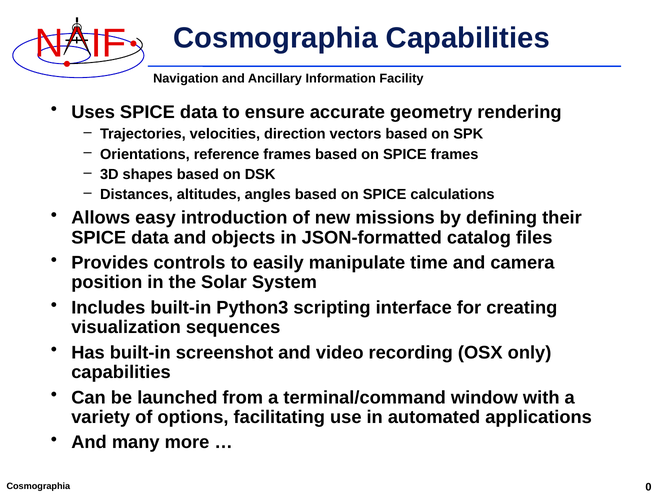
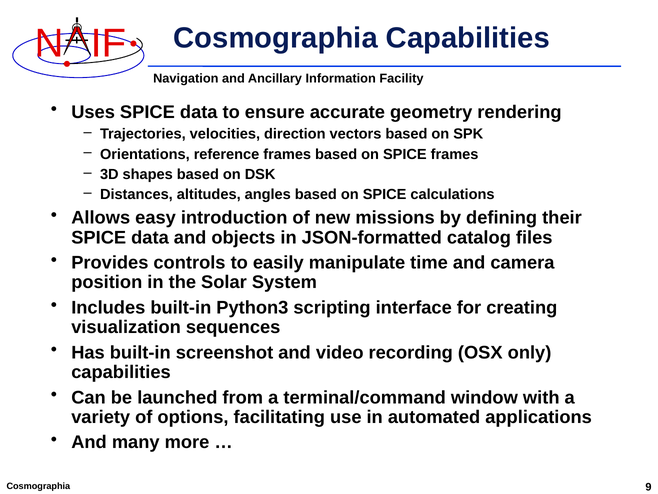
0: 0 -> 9
